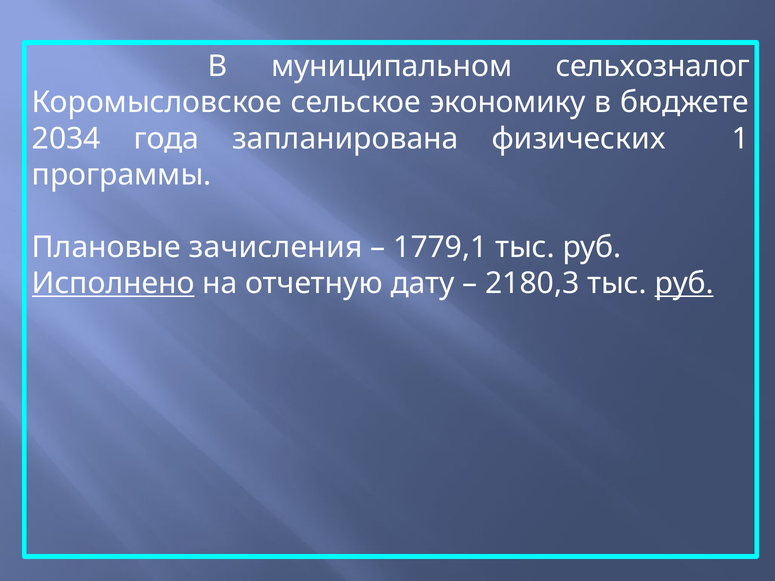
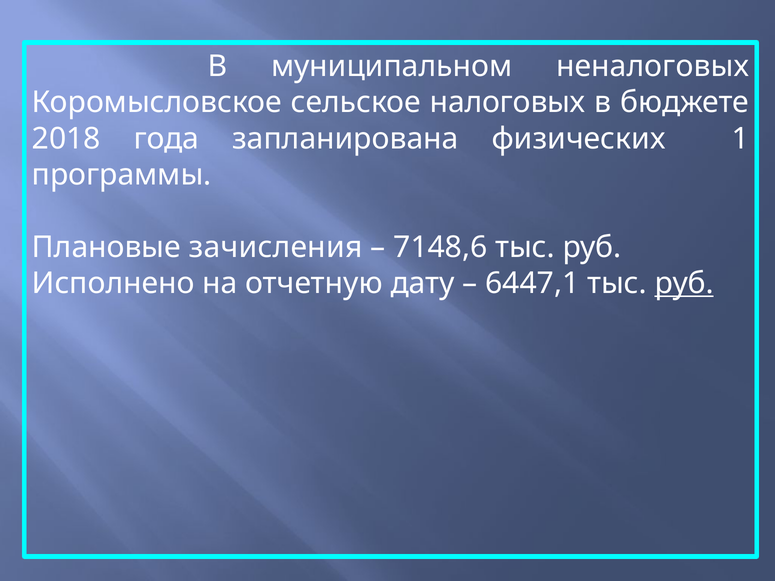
сельхозналог: сельхозналог -> неналоговых
экономику: экономику -> налоговых
2034: 2034 -> 2018
1779,1: 1779,1 -> 7148,6
Исполнено underline: present -> none
2180,3: 2180,3 -> 6447,1
